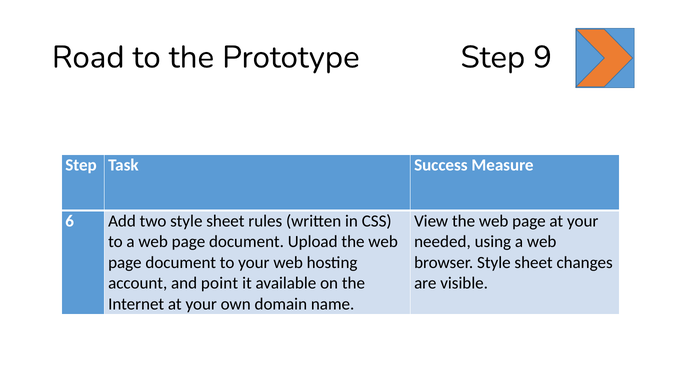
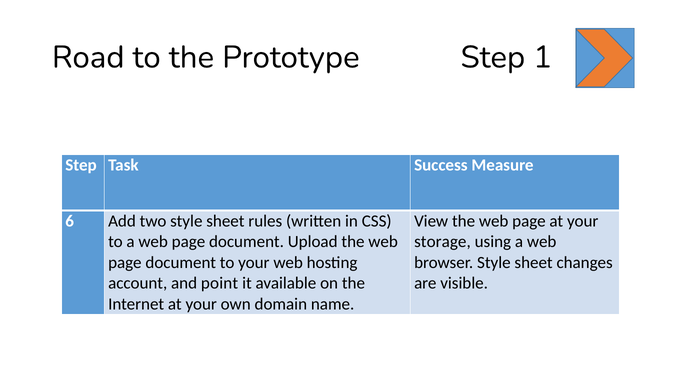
9: 9 -> 1
needed: needed -> storage
